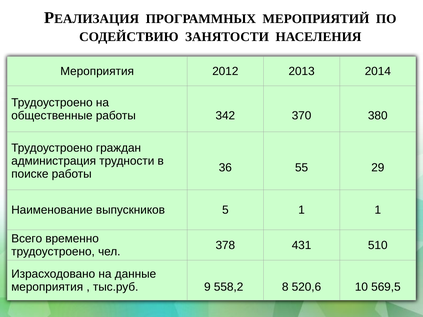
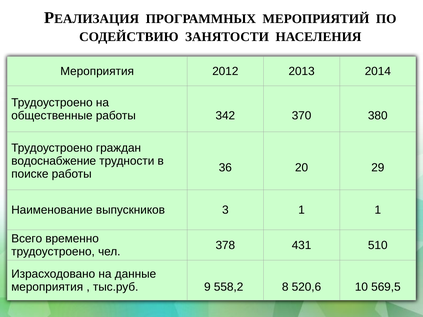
администрация: администрация -> водоснабжение
55: 55 -> 20
5: 5 -> 3
